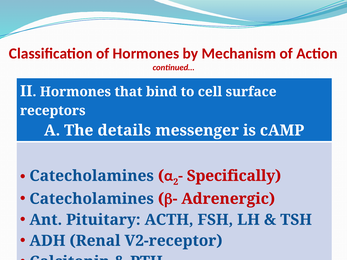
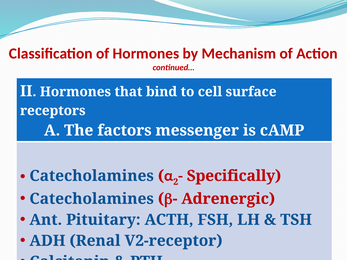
details: details -> factors
